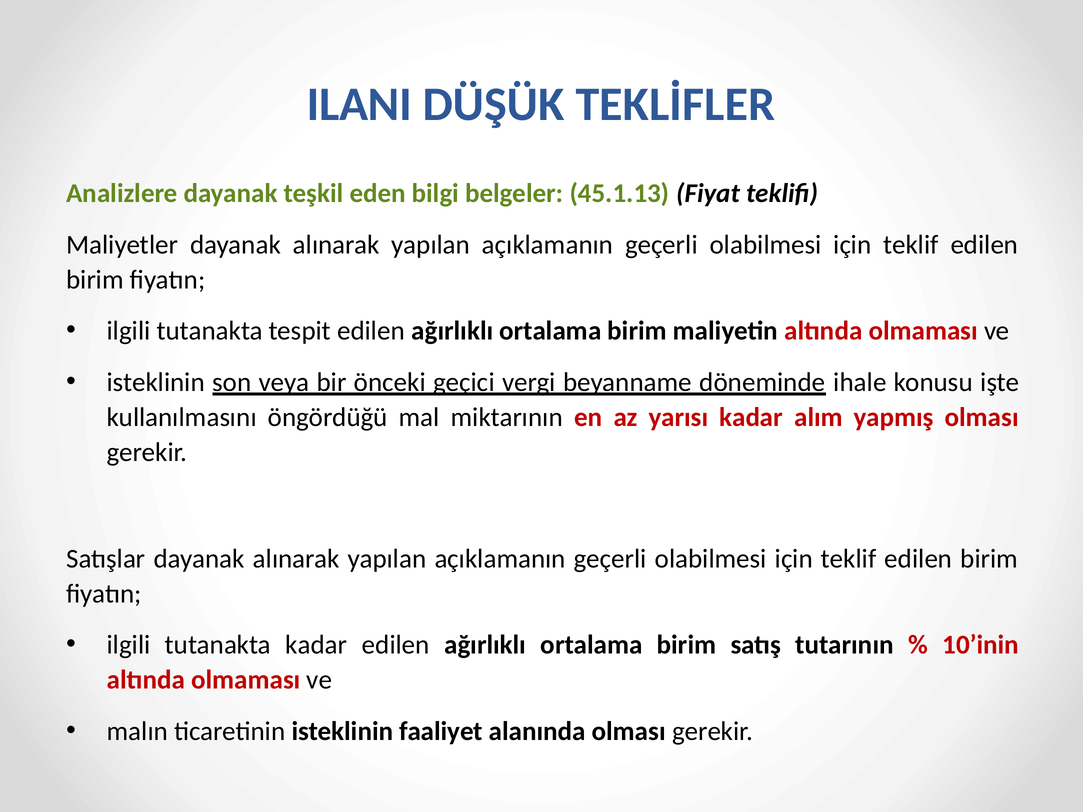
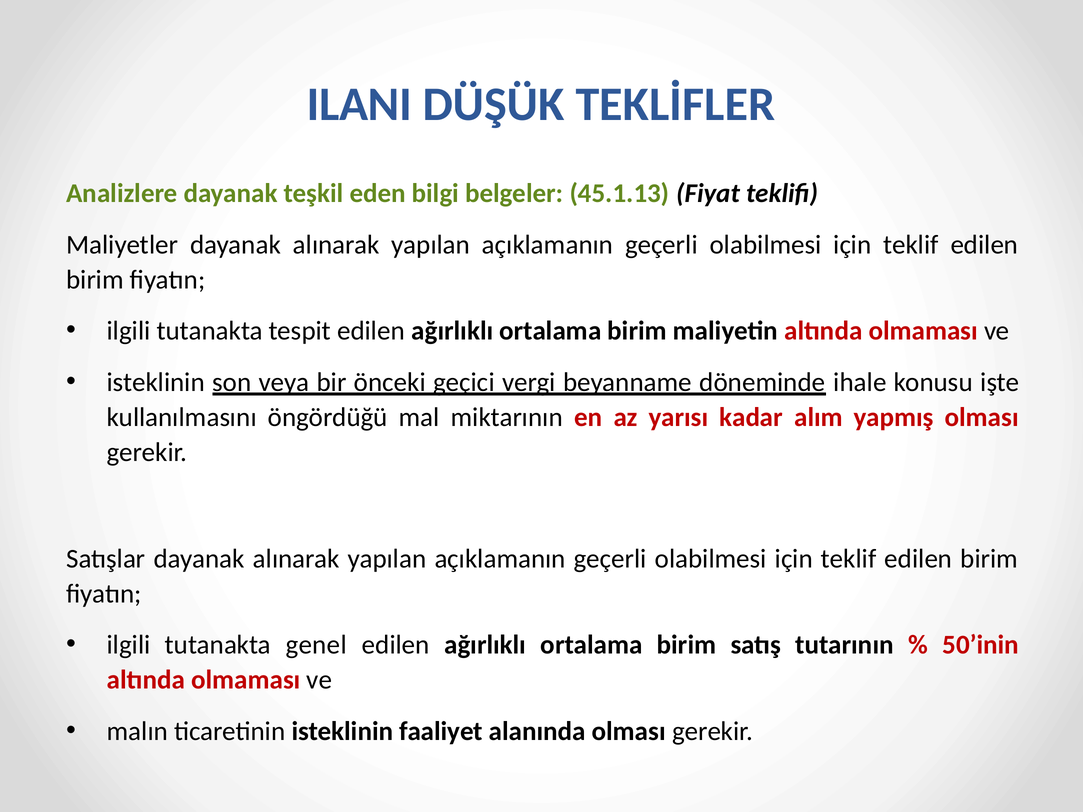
tutanakta kadar: kadar -> genel
10’inin: 10’inin -> 50’inin
